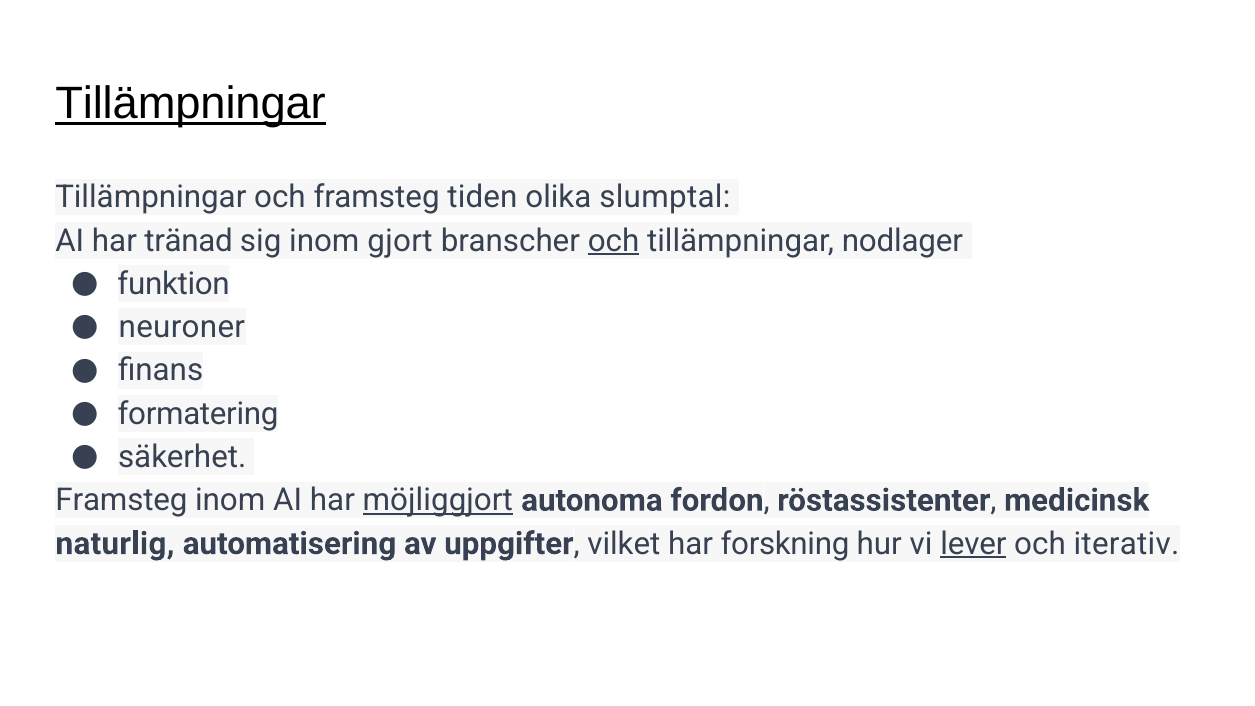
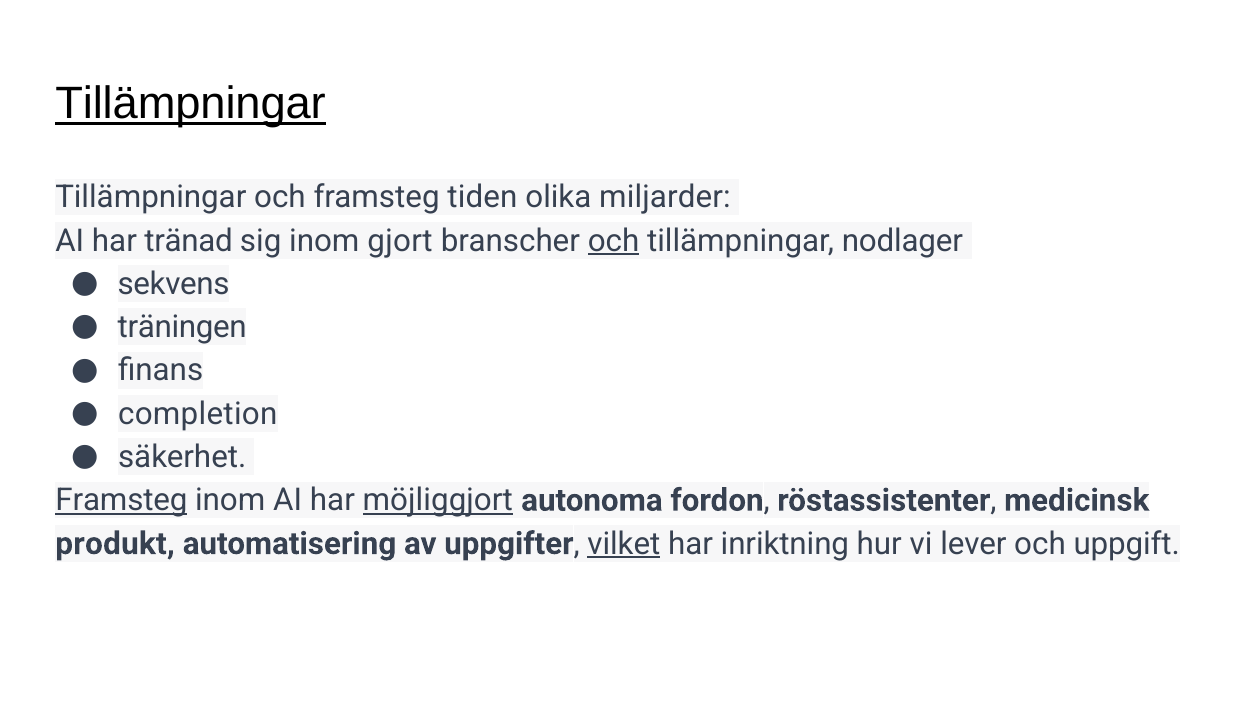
slumptal: slumptal -> miljarder
funktion: funktion -> sekvens
neuroner: neuroner -> träningen
formatering: formatering -> completion
Framsteg at (121, 500) underline: none -> present
naturlig: naturlig -> produkt
vilket underline: none -> present
forskning: forskning -> inriktning
lever underline: present -> none
iterativ: iterativ -> uppgift
